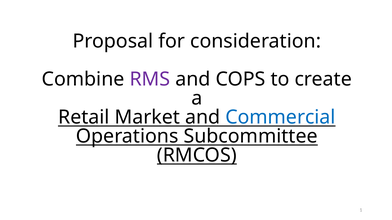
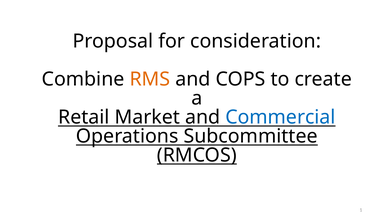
RMS colour: purple -> orange
